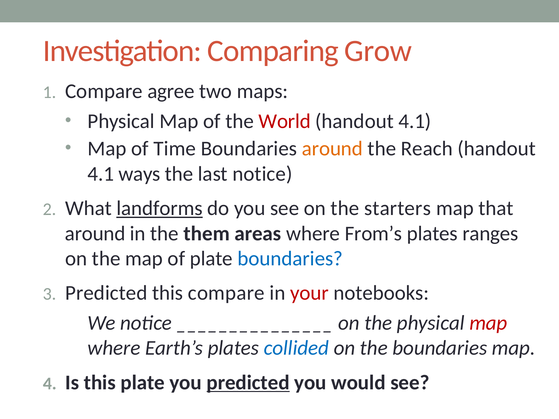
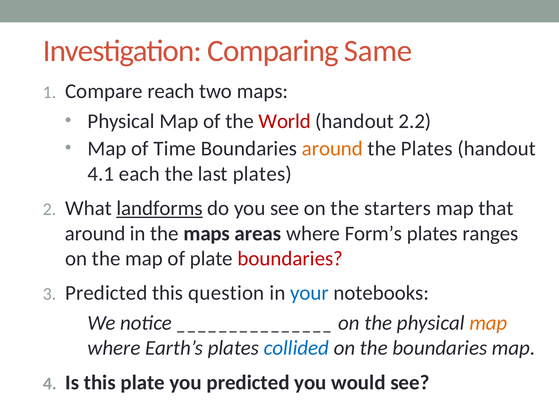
Grow: Grow -> Same
agree: agree -> reach
4.1 at (415, 121): 4.1 -> 2.2
the Reach: Reach -> Plates
ways: ways -> each
last notice: notice -> plates
the them: them -> maps
From’s: From’s -> Form’s
boundaries at (290, 259) colour: blue -> red
this compare: compare -> question
your colour: red -> blue
map at (488, 323) colour: red -> orange
predicted at (248, 383) underline: present -> none
